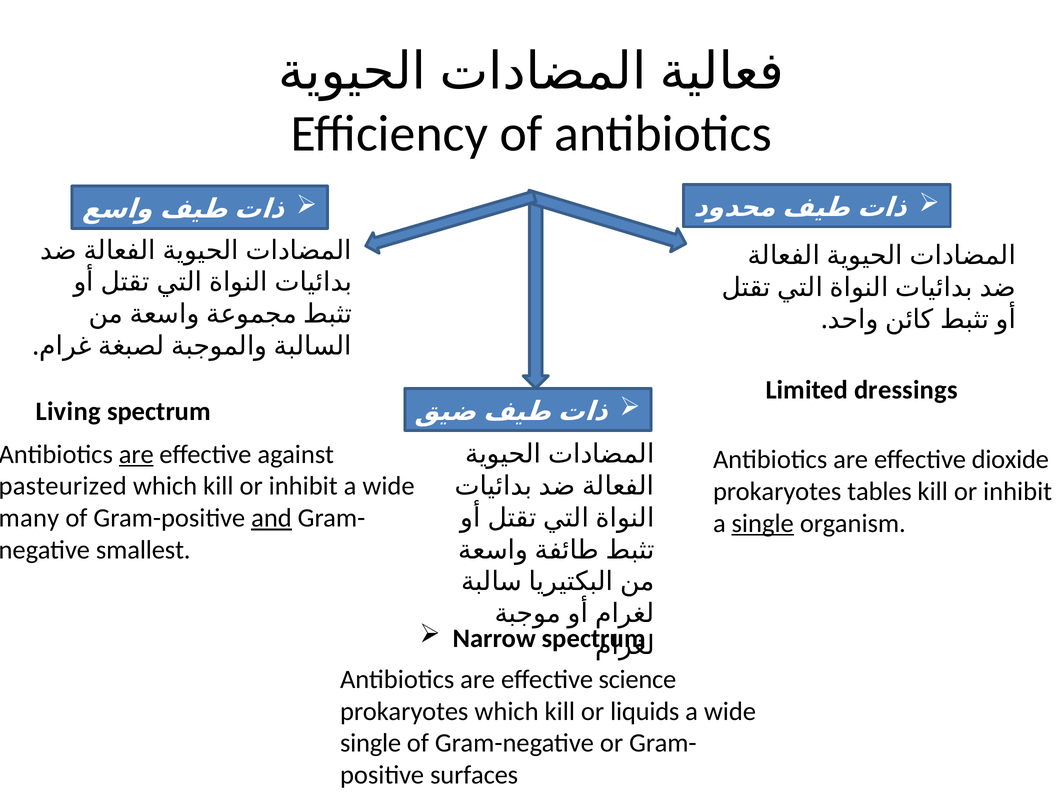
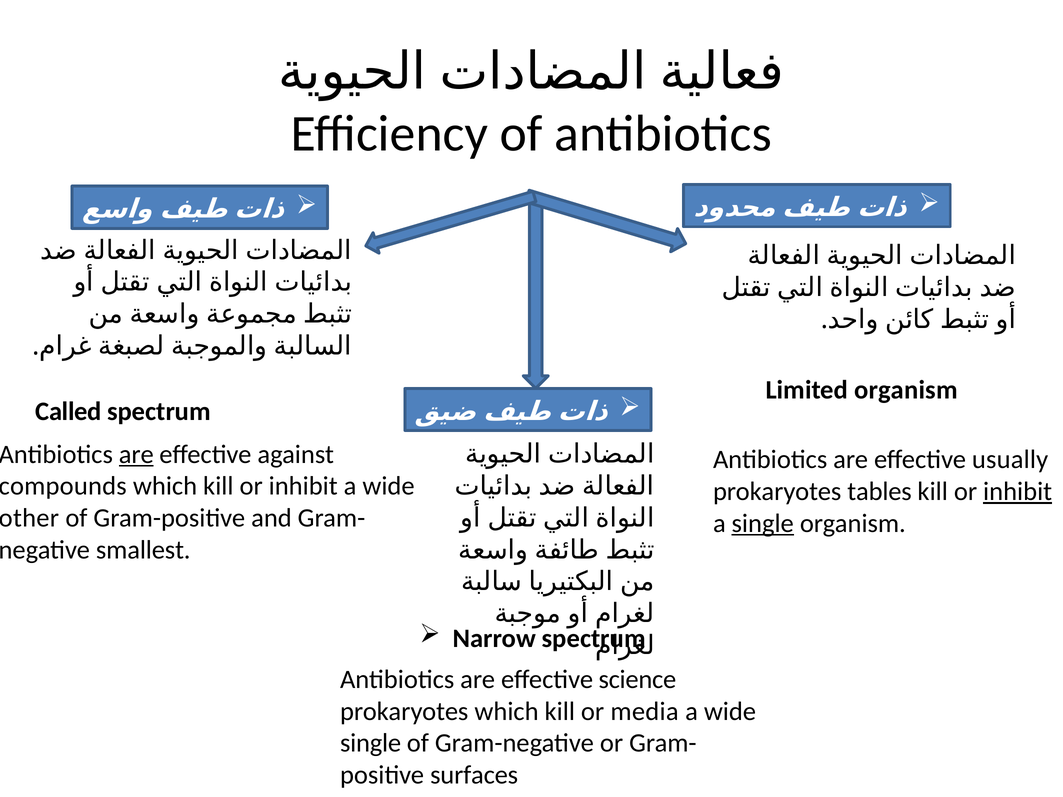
Limited dressings: dressings -> organism
Living: Living -> Called
dioxide: dioxide -> usually
pasteurized: pasteurized -> compounds
inhibit at (1018, 492) underline: none -> present
many: many -> other
and underline: present -> none
liquids: liquids -> media
